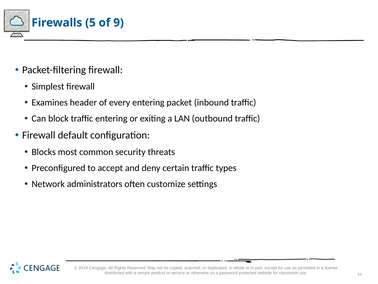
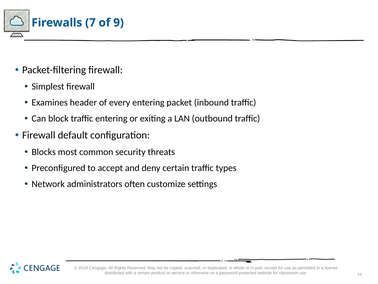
5: 5 -> 7
